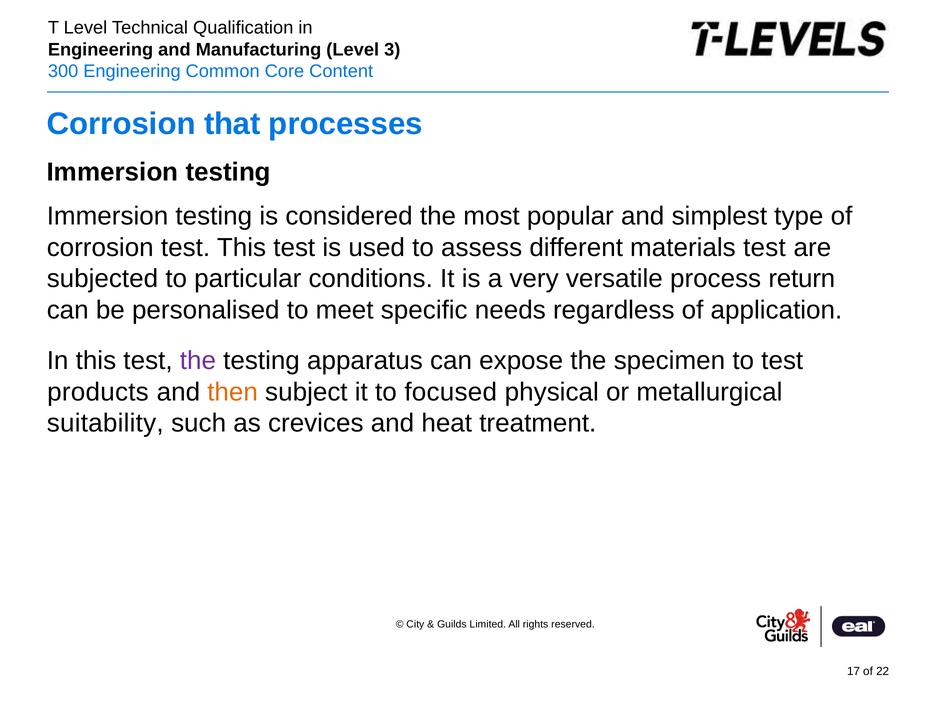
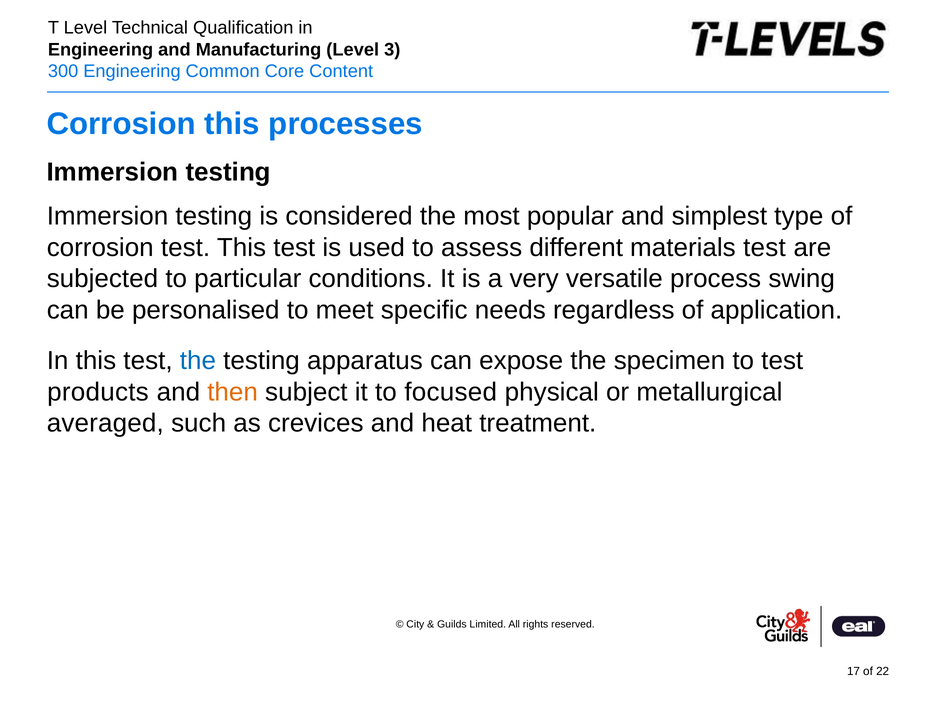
Corrosion that: that -> this
return: return -> swing
the at (198, 361) colour: purple -> blue
suitability: suitability -> averaged
